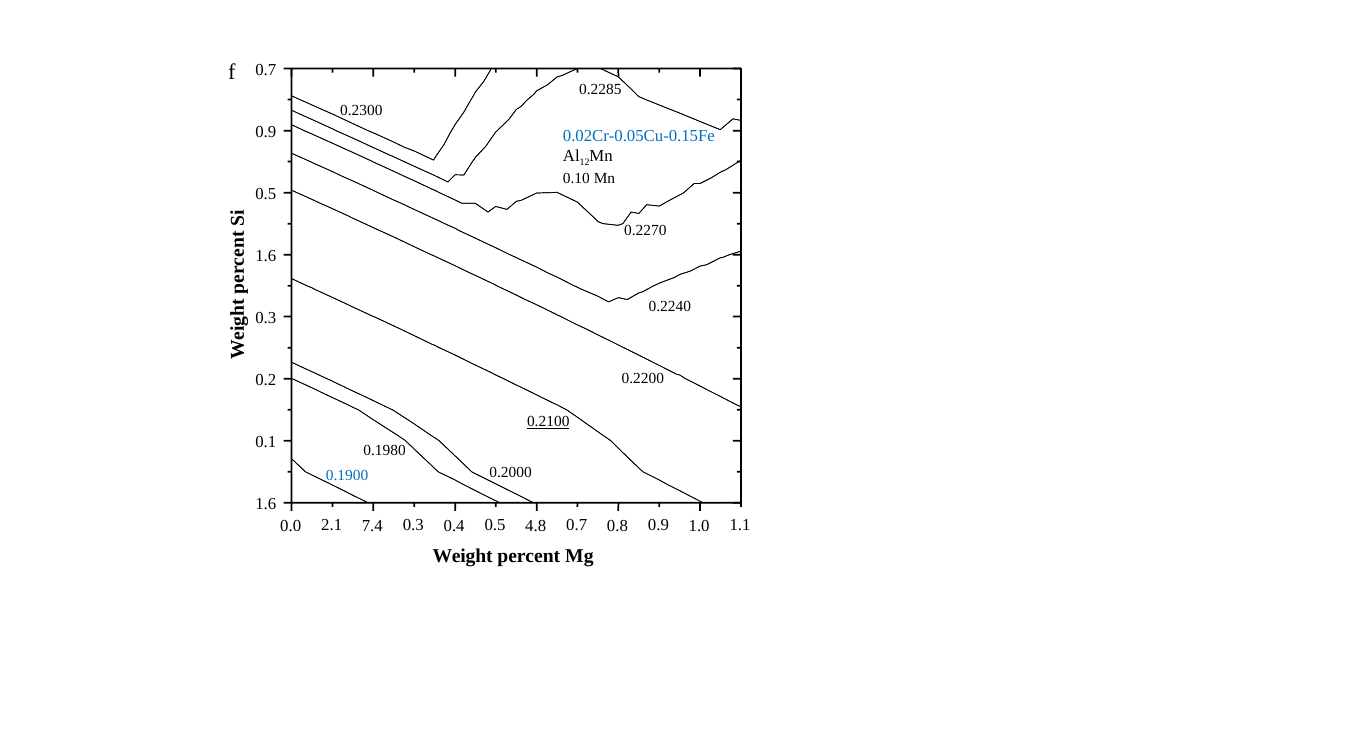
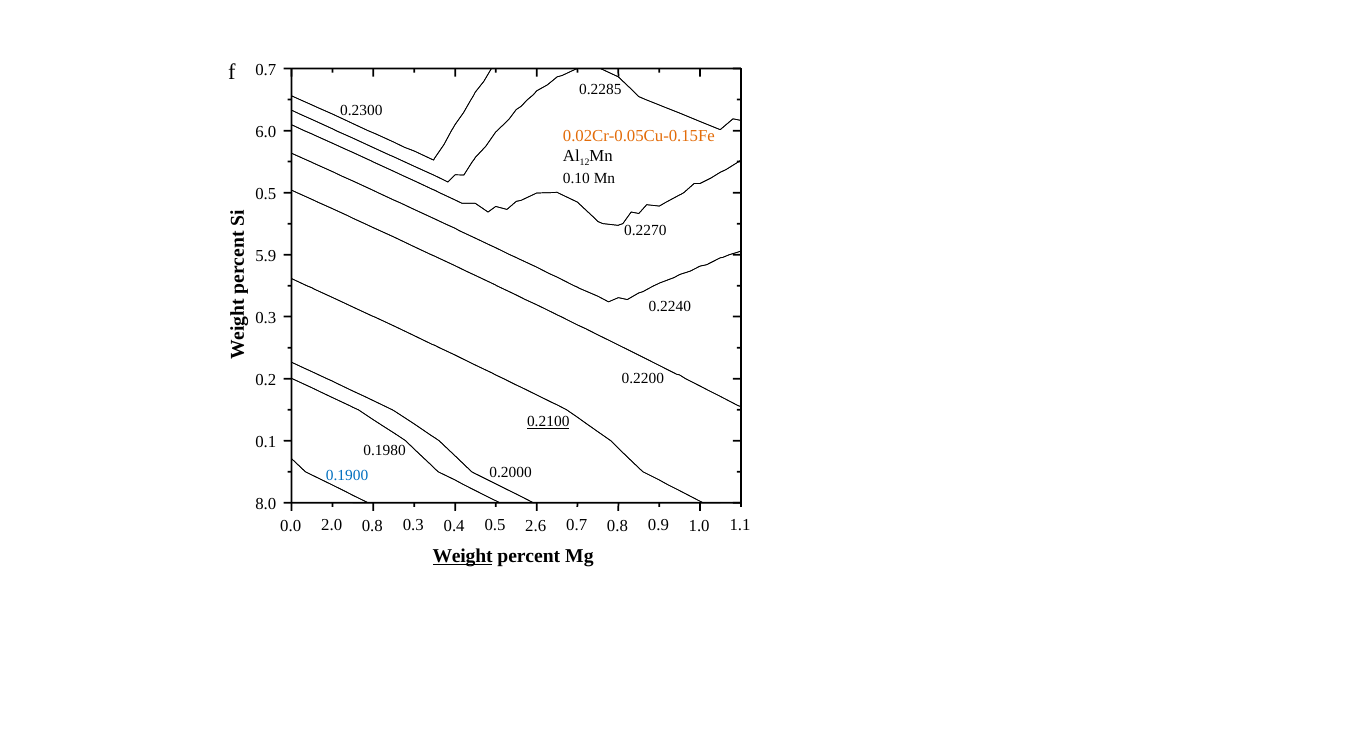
0.9 at (266, 132): 0.9 -> 6.0
0.02Cr-0.05Cu-0.15Fe colour: blue -> orange
1.6 at (266, 256): 1.6 -> 5.9
1.6 at (266, 504): 1.6 -> 8.0
2.1: 2.1 -> 2.0
0.0 7.4: 7.4 -> 0.8
4.8: 4.8 -> 2.6
Weight underline: none -> present
